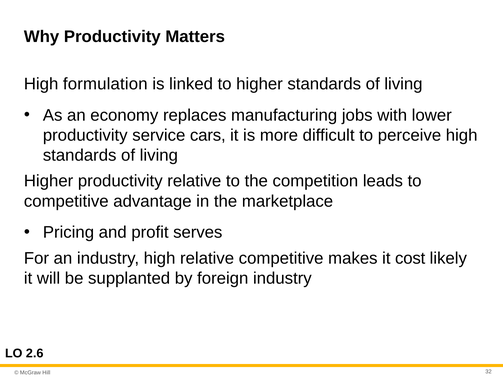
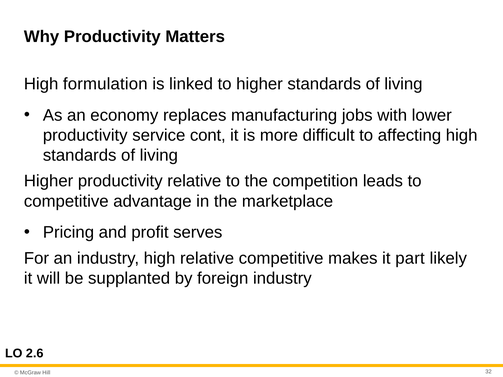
cars: cars -> cont
perceive: perceive -> affecting
cost: cost -> part
